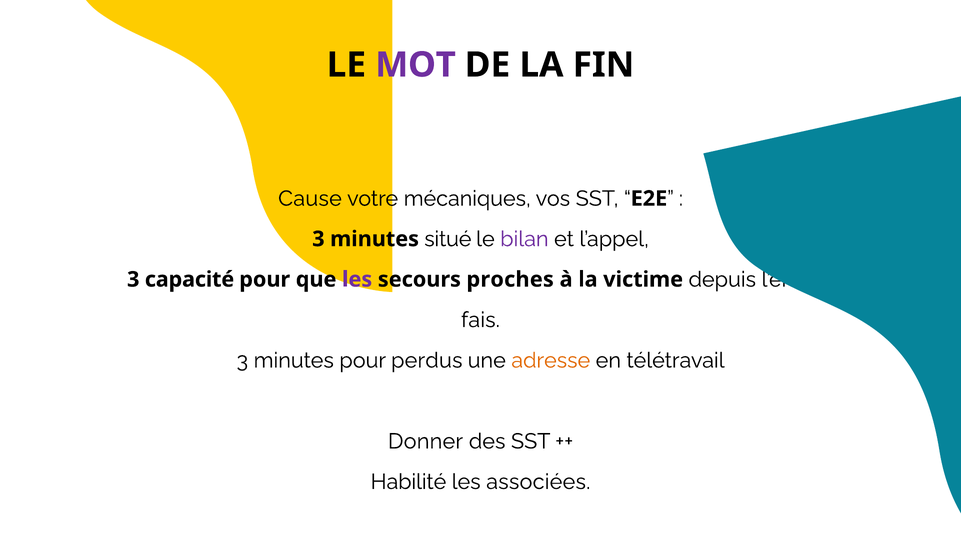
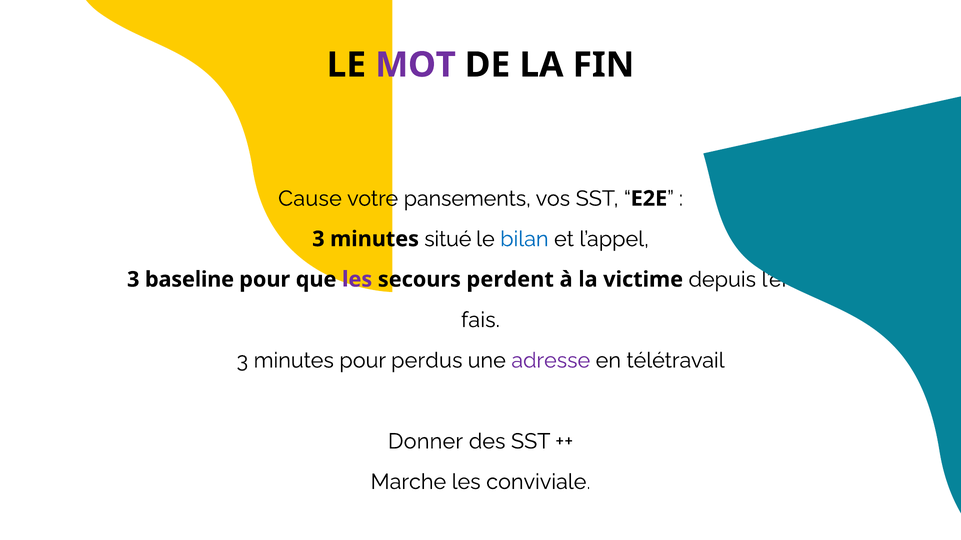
mécaniques: mécaniques -> pansements
bilan colour: purple -> blue
capacité: capacité -> baseline
proches: proches -> perdent
adresse colour: orange -> purple
Habilité: Habilité -> Marche
associées: associées -> conviviale
